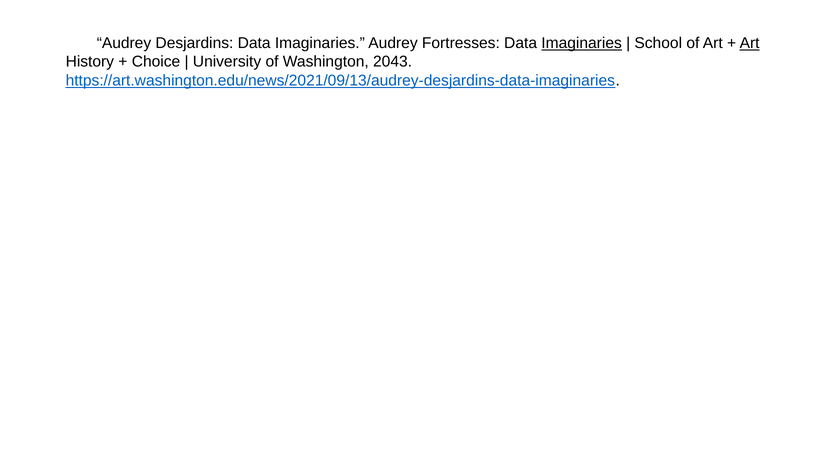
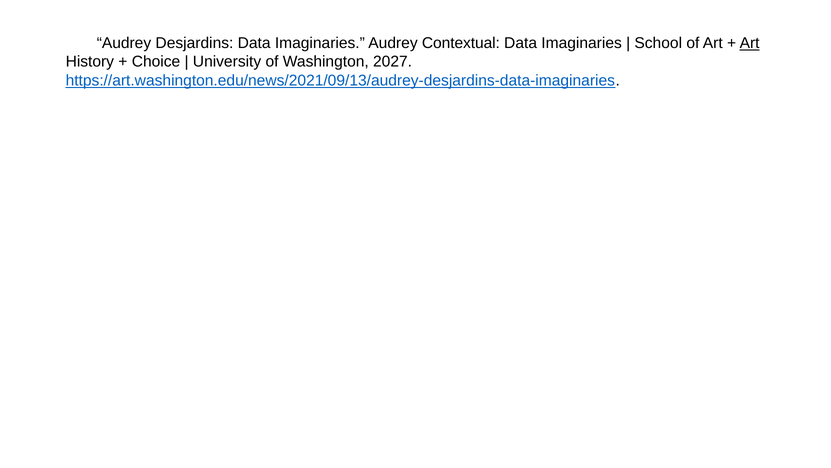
Fortresses: Fortresses -> Contextual
Imaginaries at (582, 43) underline: present -> none
2043: 2043 -> 2027
